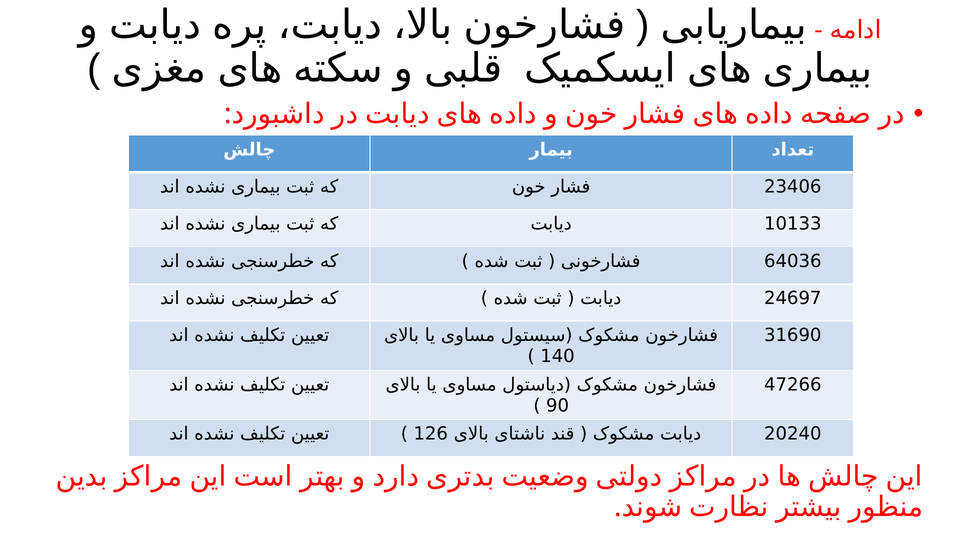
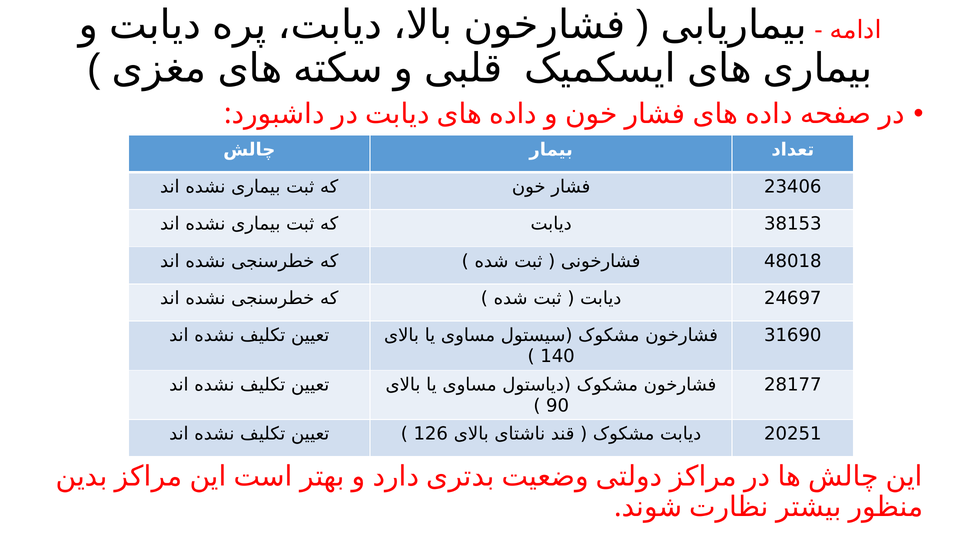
10133: 10133 -> 38153
64036: 64036 -> 48018
47266: 47266 -> 28177
20240: 20240 -> 20251
